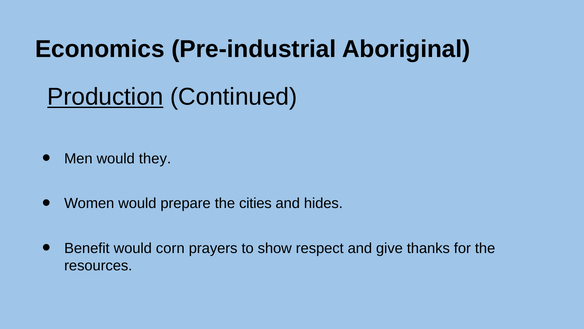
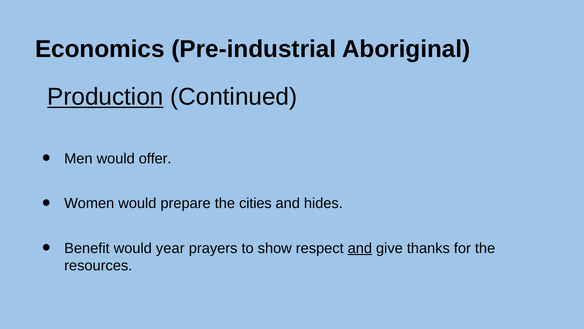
they: they -> offer
corn: corn -> year
and at (360, 248) underline: none -> present
